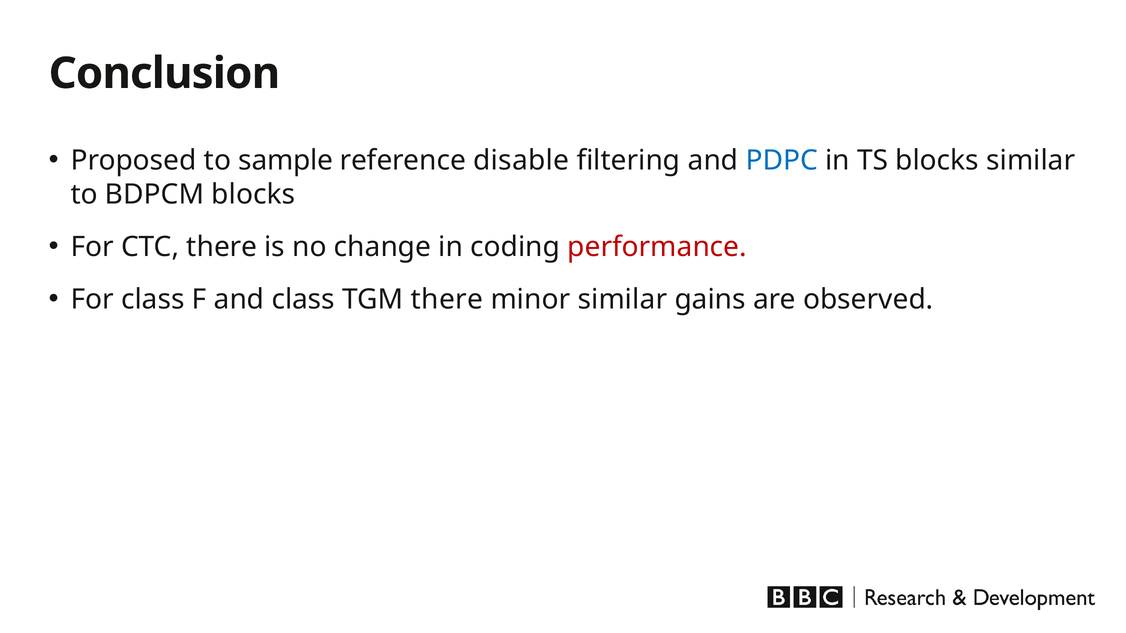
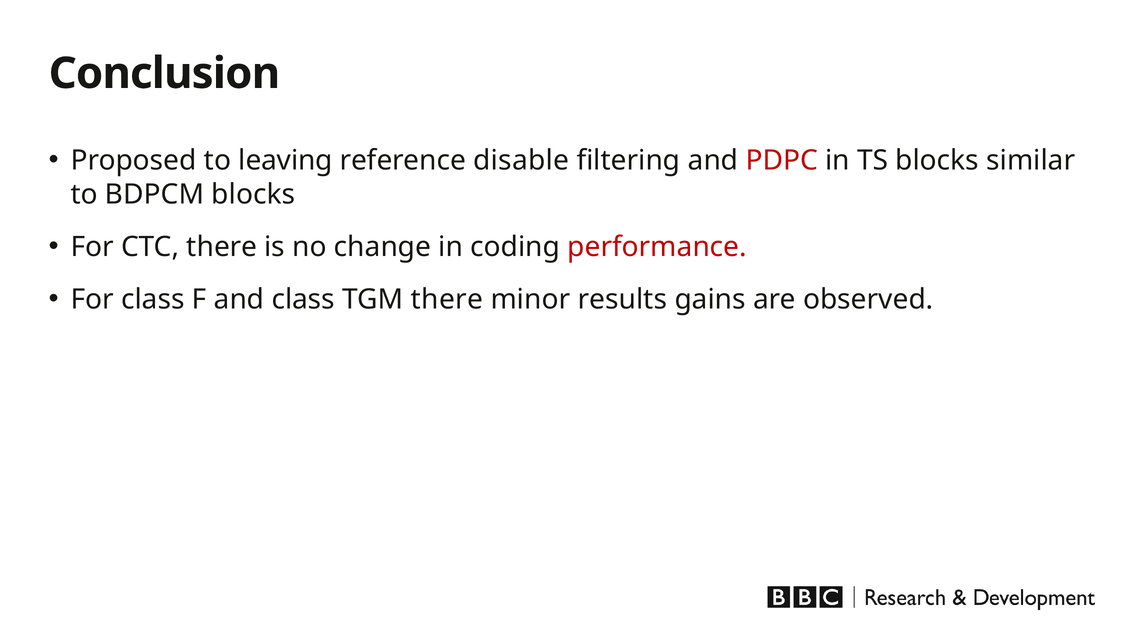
sample: sample -> leaving
PDPC colour: blue -> red
minor similar: similar -> results
